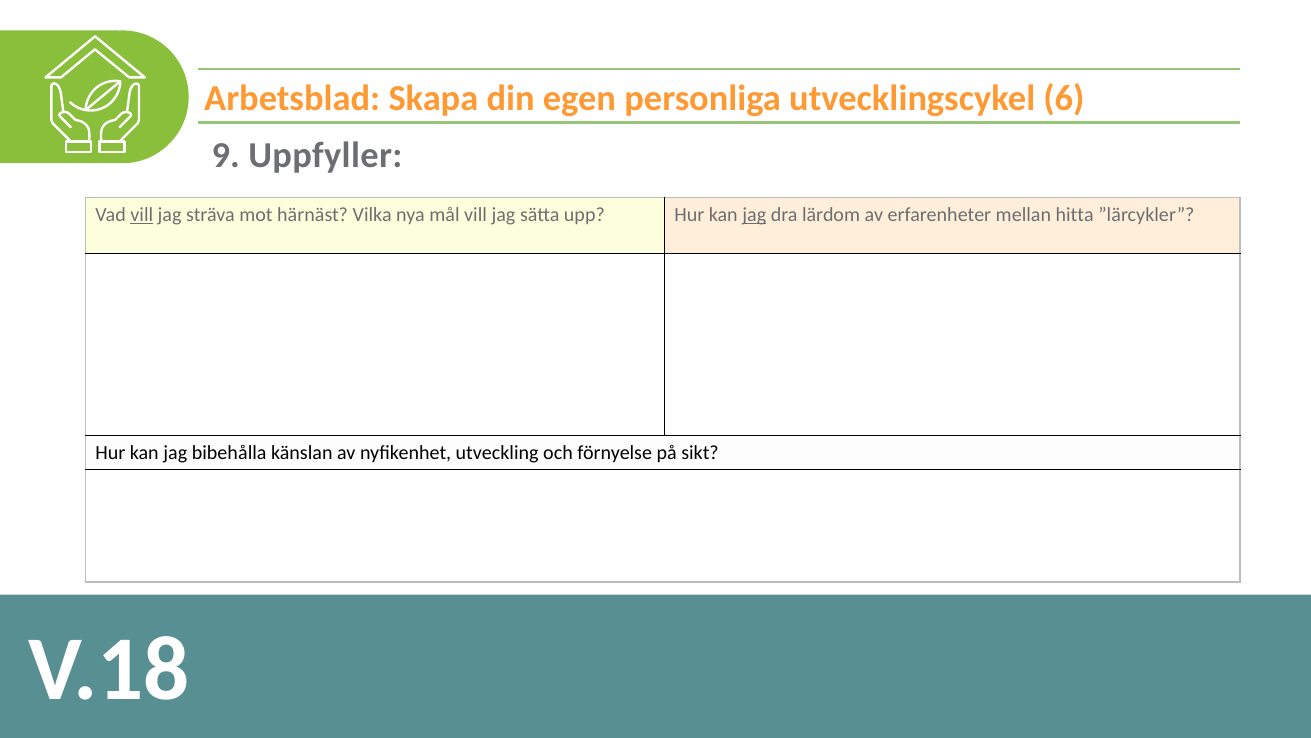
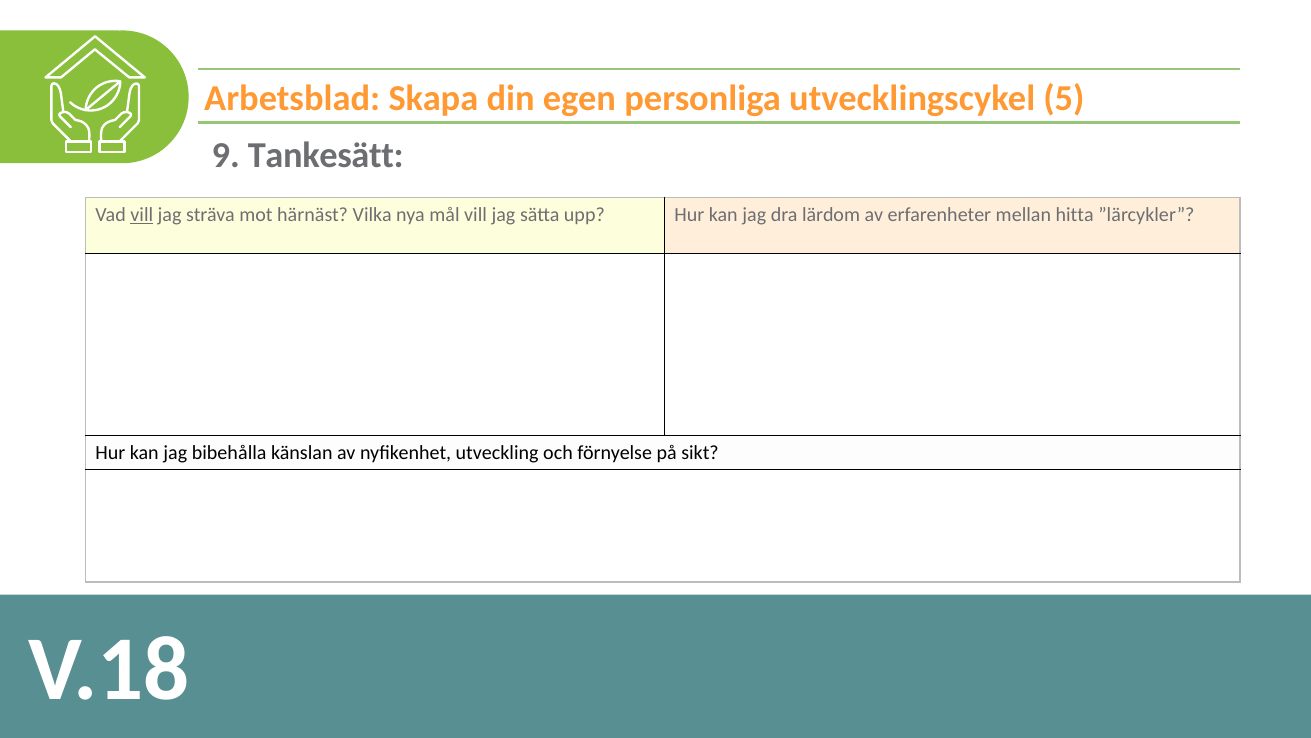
6: 6 -> 5
Uppfyller: Uppfyller -> Tankesätt
jag at (754, 215) underline: present -> none
